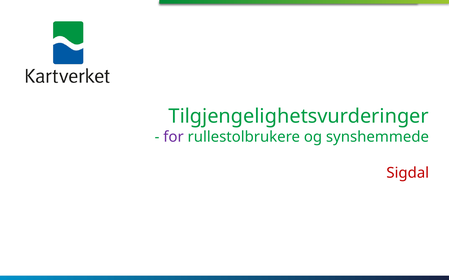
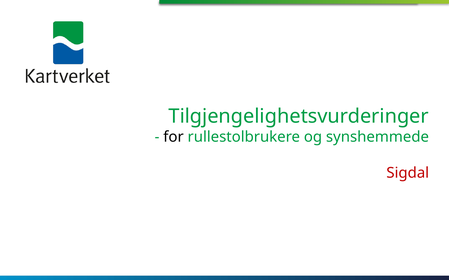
for colour: purple -> black
